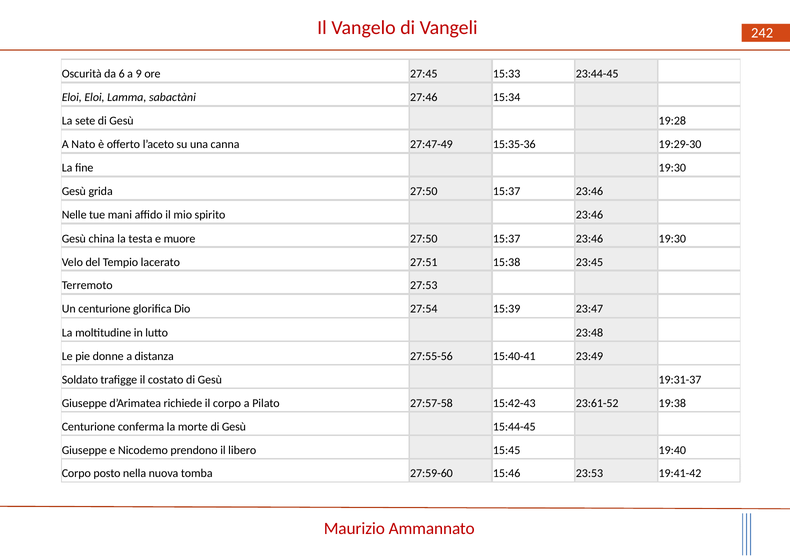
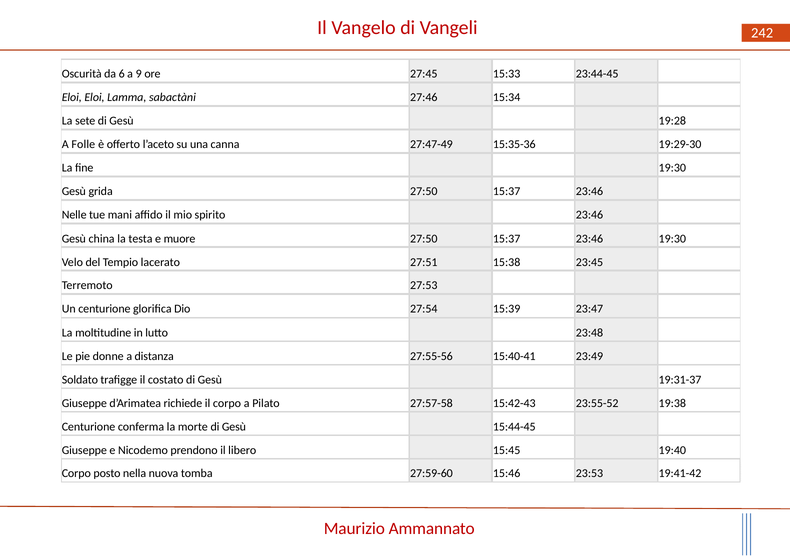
Nato: Nato -> Folle
23:61-52: 23:61-52 -> 23:55-52
